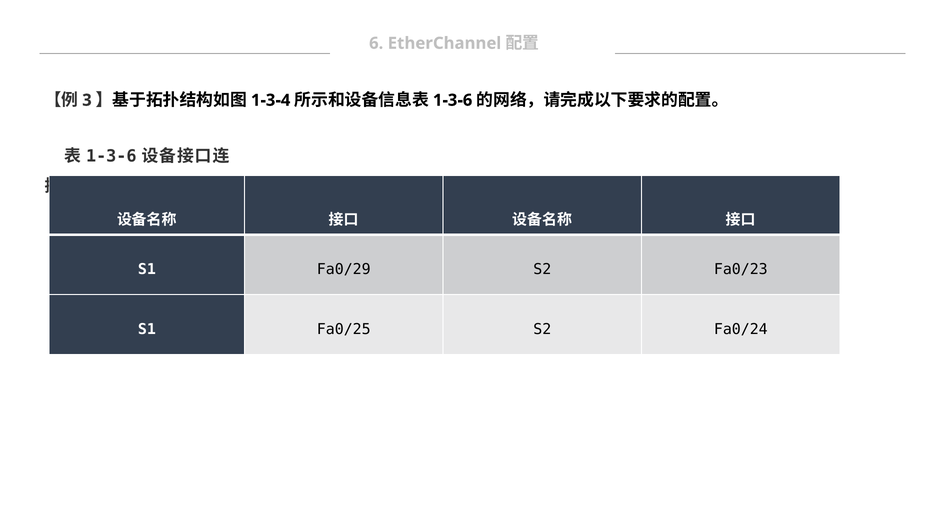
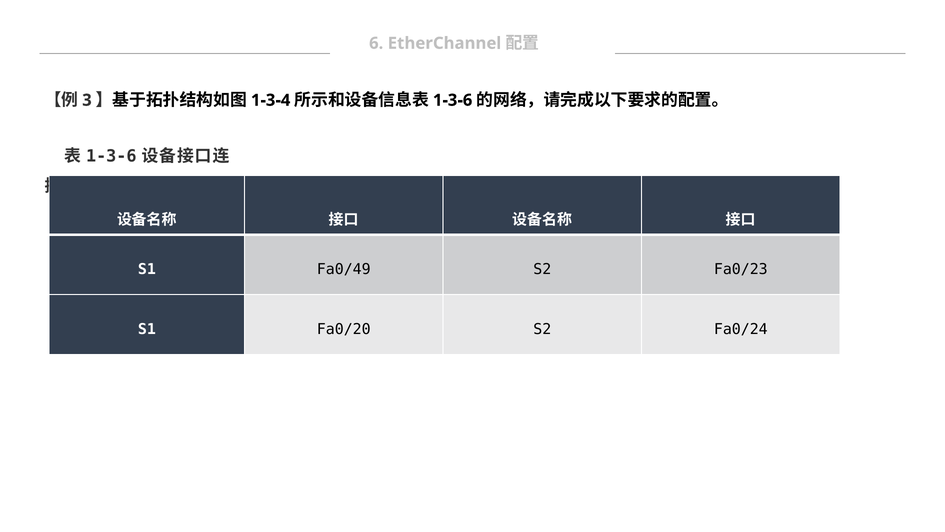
Fa0/29: Fa0/29 -> Fa0/49
Fa0/25: Fa0/25 -> Fa0/20
